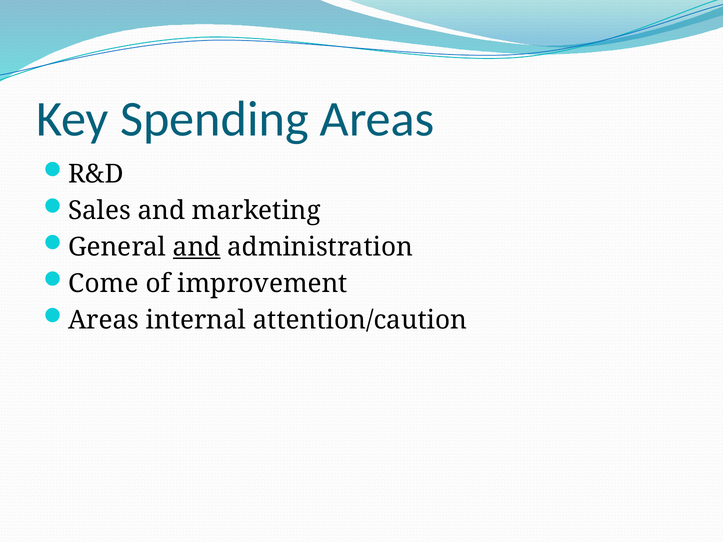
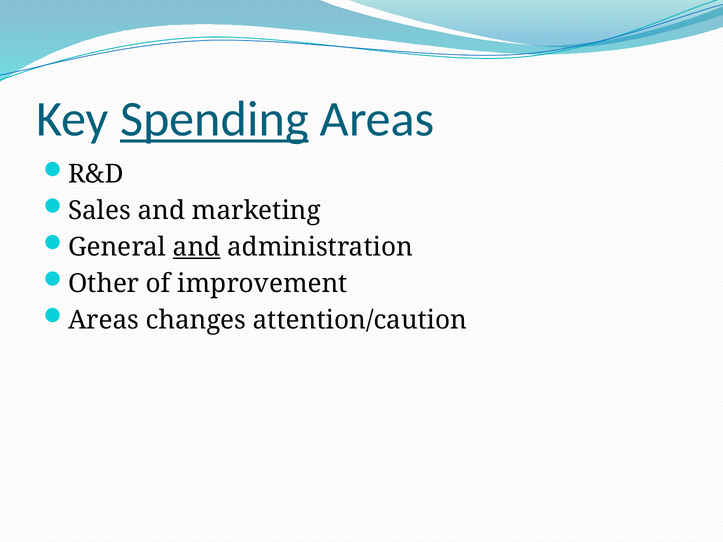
Spending underline: none -> present
Come: Come -> Other
internal: internal -> changes
